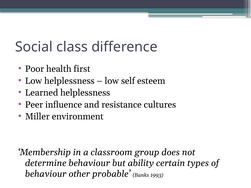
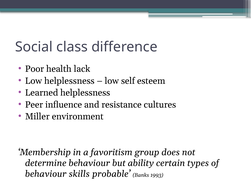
first: first -> lack
classroom: classroom -> favoritism
other: other -> skills
